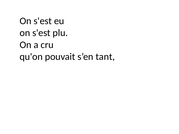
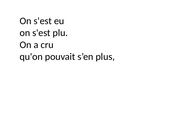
tant: tant -> plus
